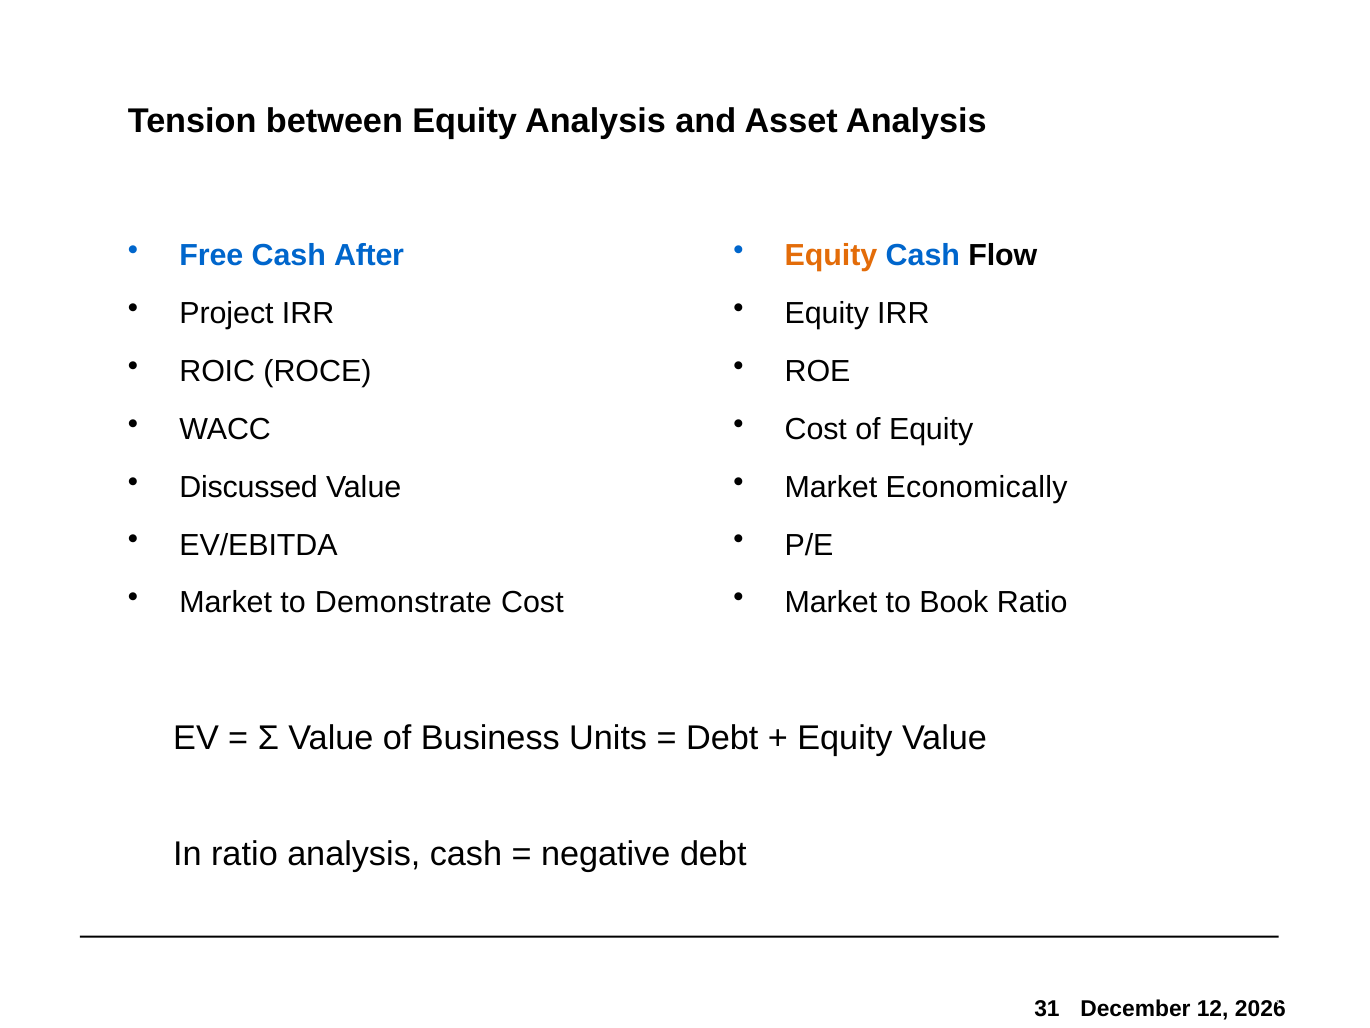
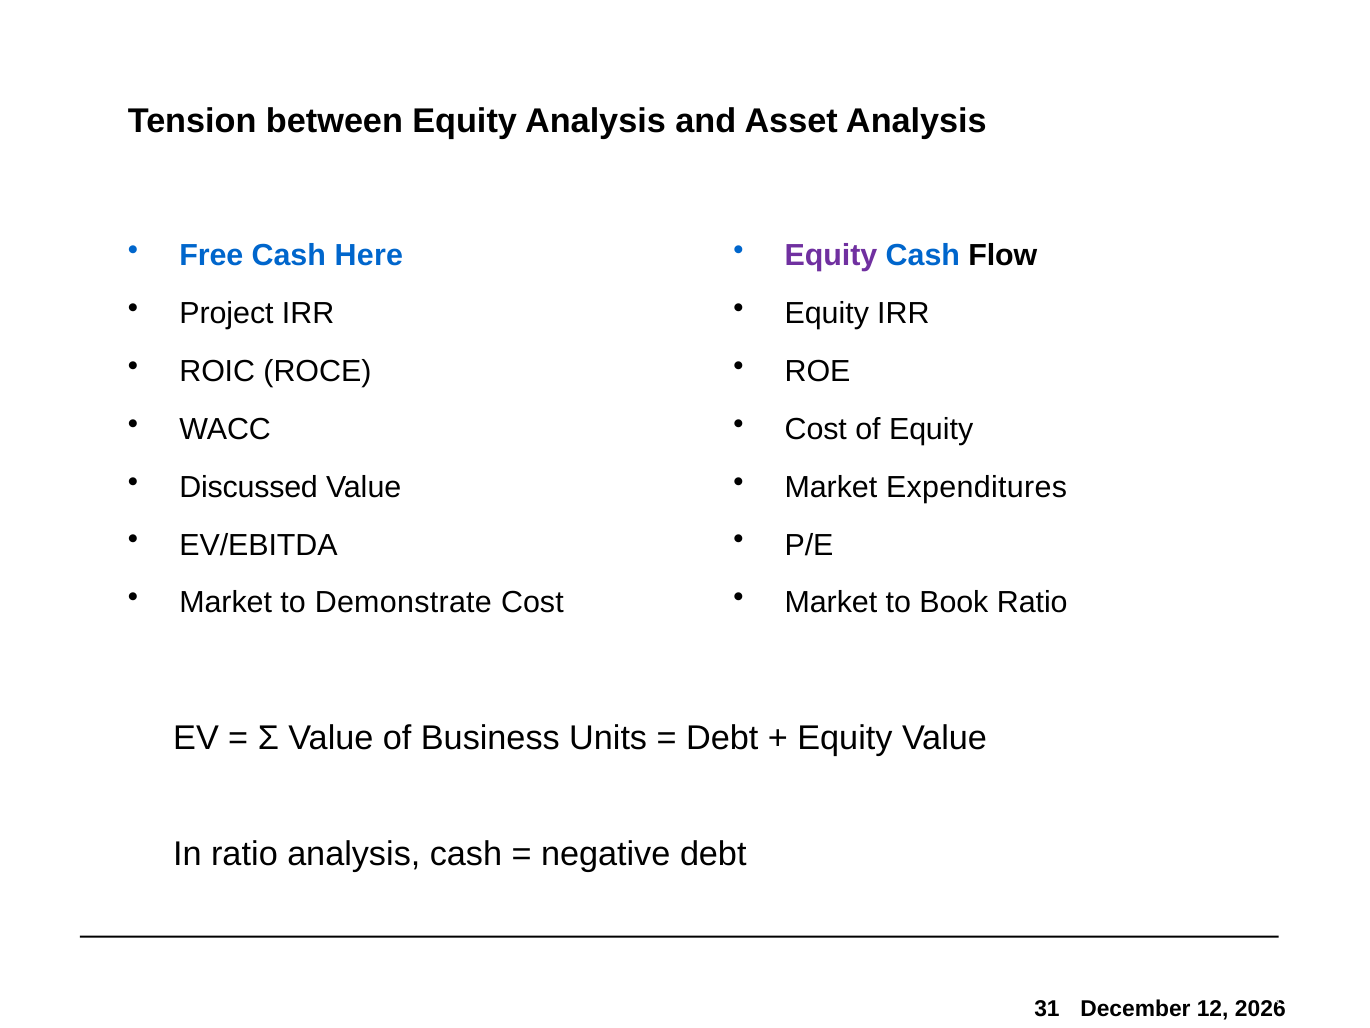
After: After -> Here
Equity at (831, 256) colour: orange -> purple
Economically: Economically -> Expenditures
